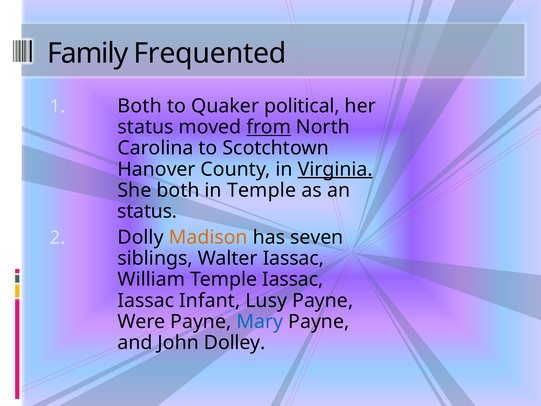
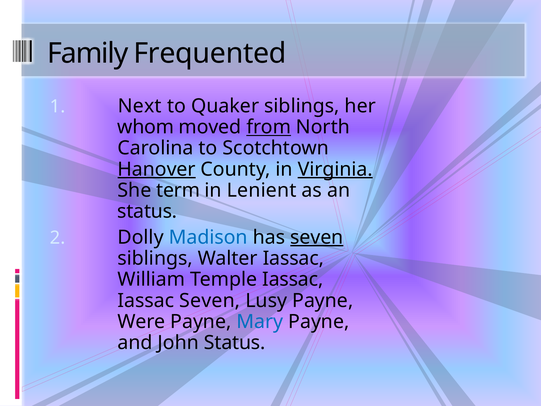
Both at (140, 106): Both -> Next
Quaker political: political -> siblings
status at (146, 127): status -> whom
Hanover underline: none -> present
She both: both -> term
in Temple: Temple -> Lenient
Madison colour: orange -> blue
seven at (317, 237) underline: none -> present
Iassac Infant: Infant -> Seven
John Dolley: Dolley -> Status
